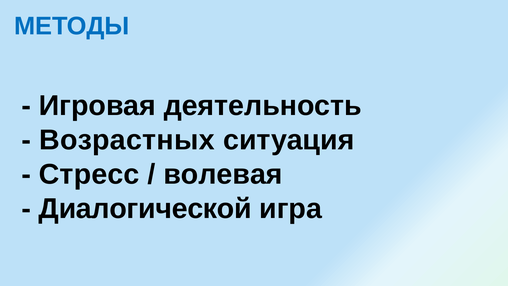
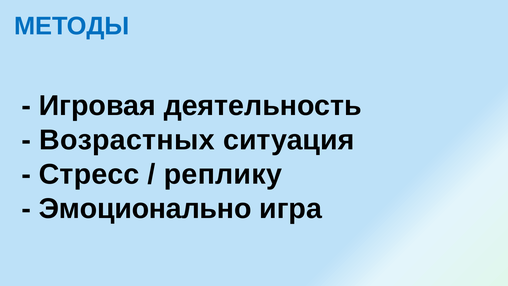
волевая: волевая -> реплику
Диалогической: Диалогической -> Эмоционально
